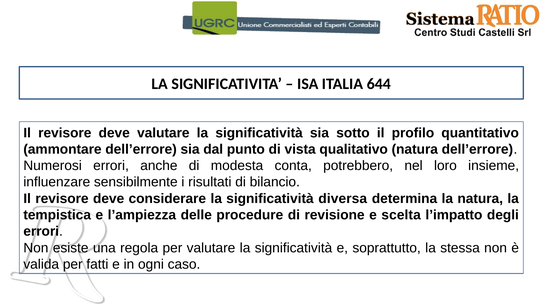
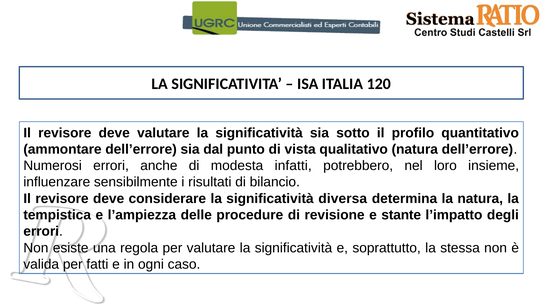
644: 644 -> 120
conta: conta -> infatti
scelta: scelta -> stante
